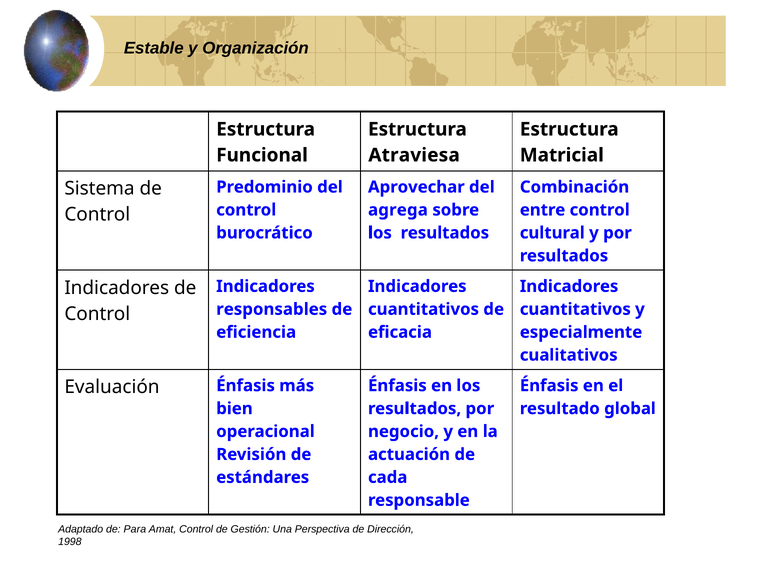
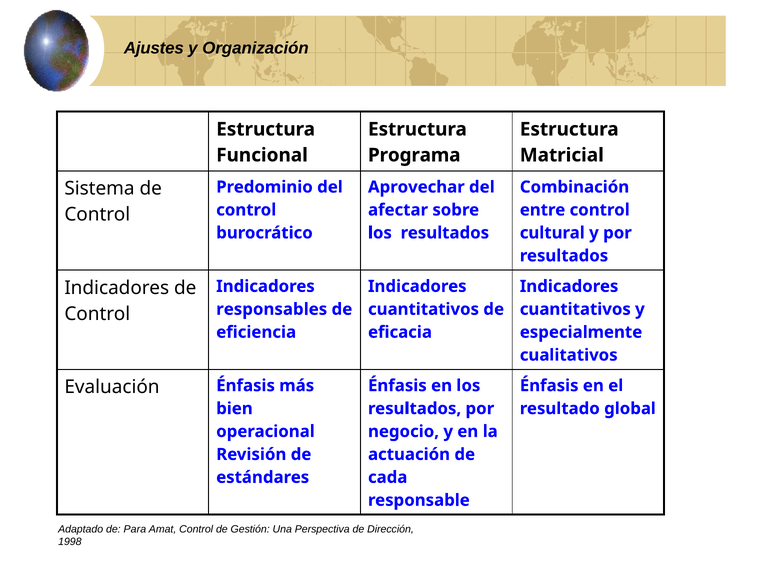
Estable: Estable -> Ajustes
Atraviesa: Atraviesa -> Programa
agrega: agrega -> afectar
